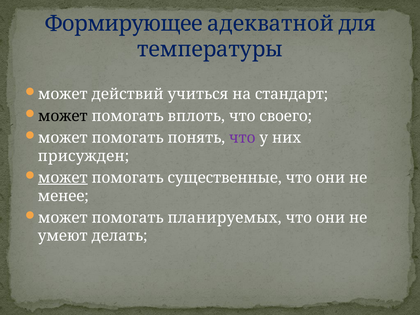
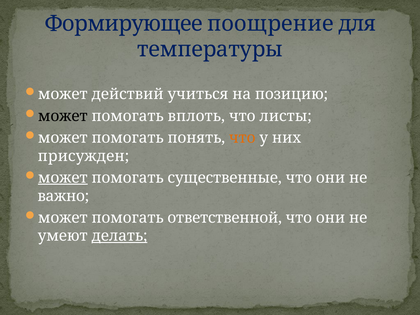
адекватной: адекватной -> поощрение
стандарт: стандарт -> позицию
своего: своего -> листы
что at (242, 138) colour: purple -> orange
менее: менее -> важно
планируемых: планируемых -> ответственной
делать underline: none -> present
